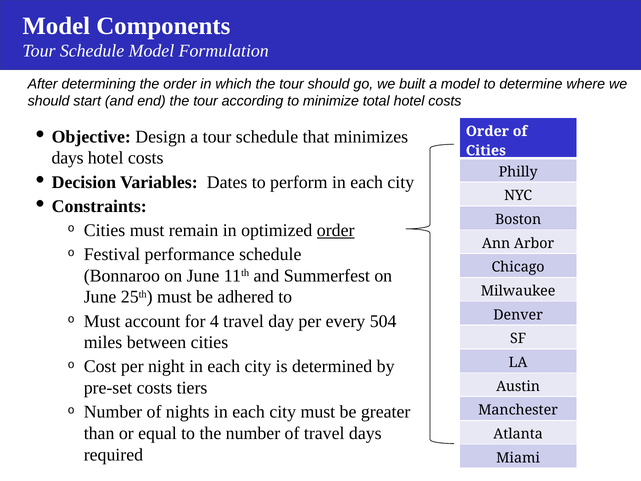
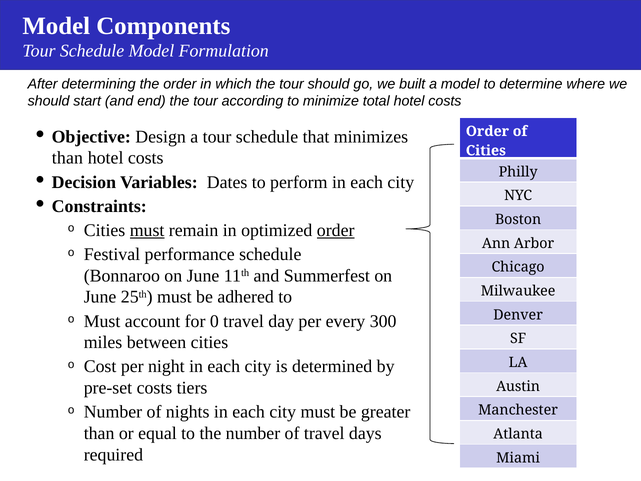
days at (68, 158): days -> than
must at (147, 230) underline: none -> present
4: 4 -> 0
504: 504 -> 300
